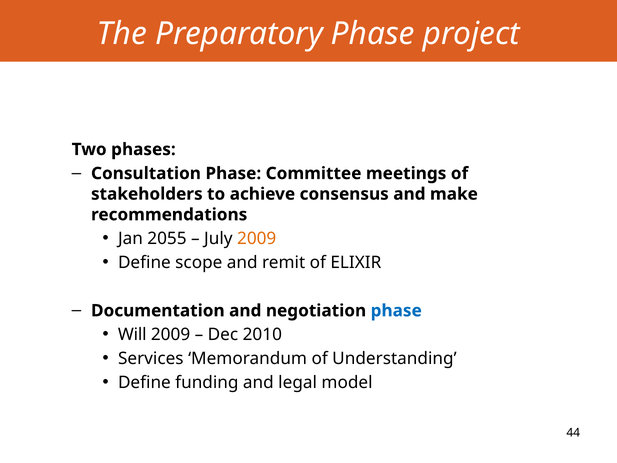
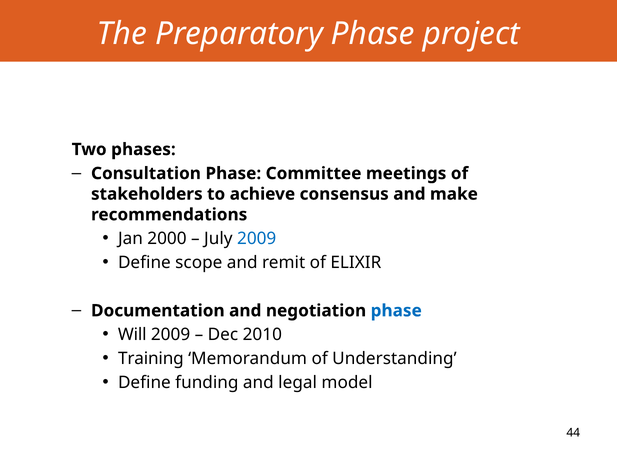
2055: 2055 -> 2000
2009 at (257, 239) colour: orange -> blue
Services: Services -> Training
